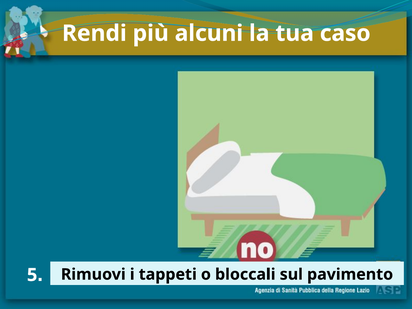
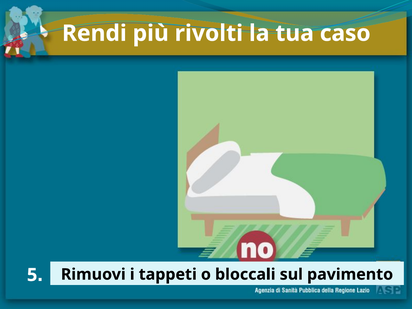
alcuni: alcuni -> rivolti
